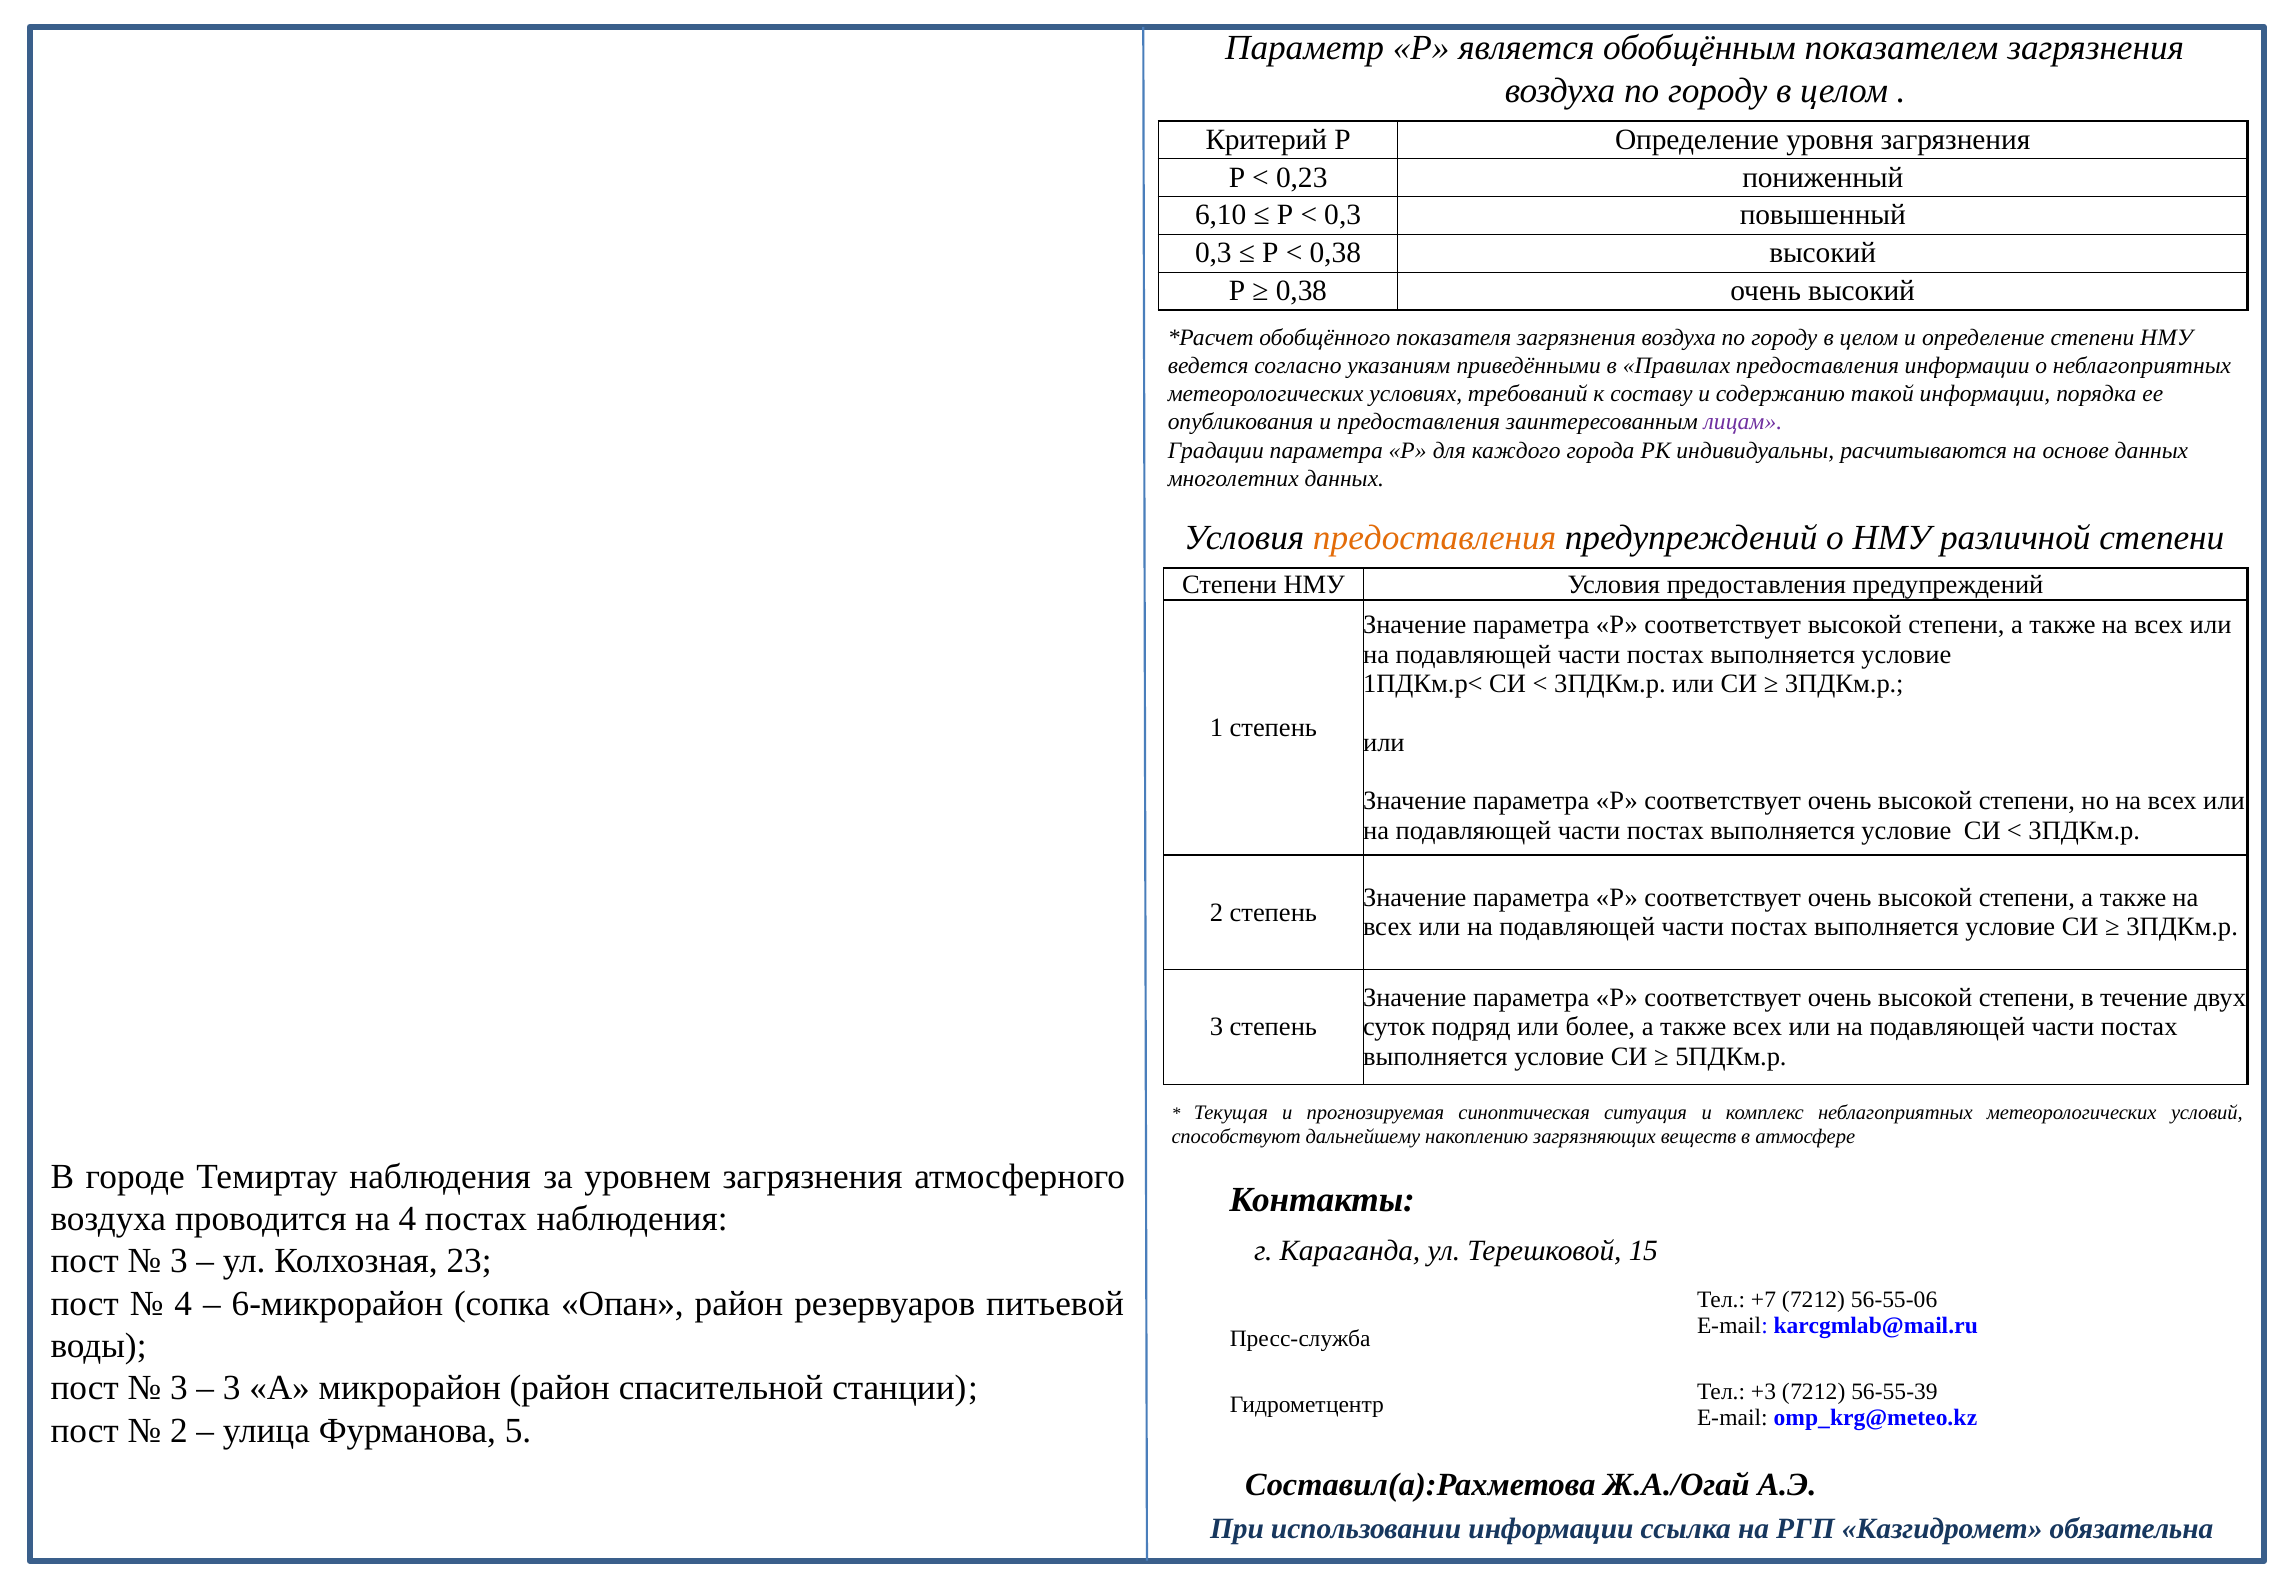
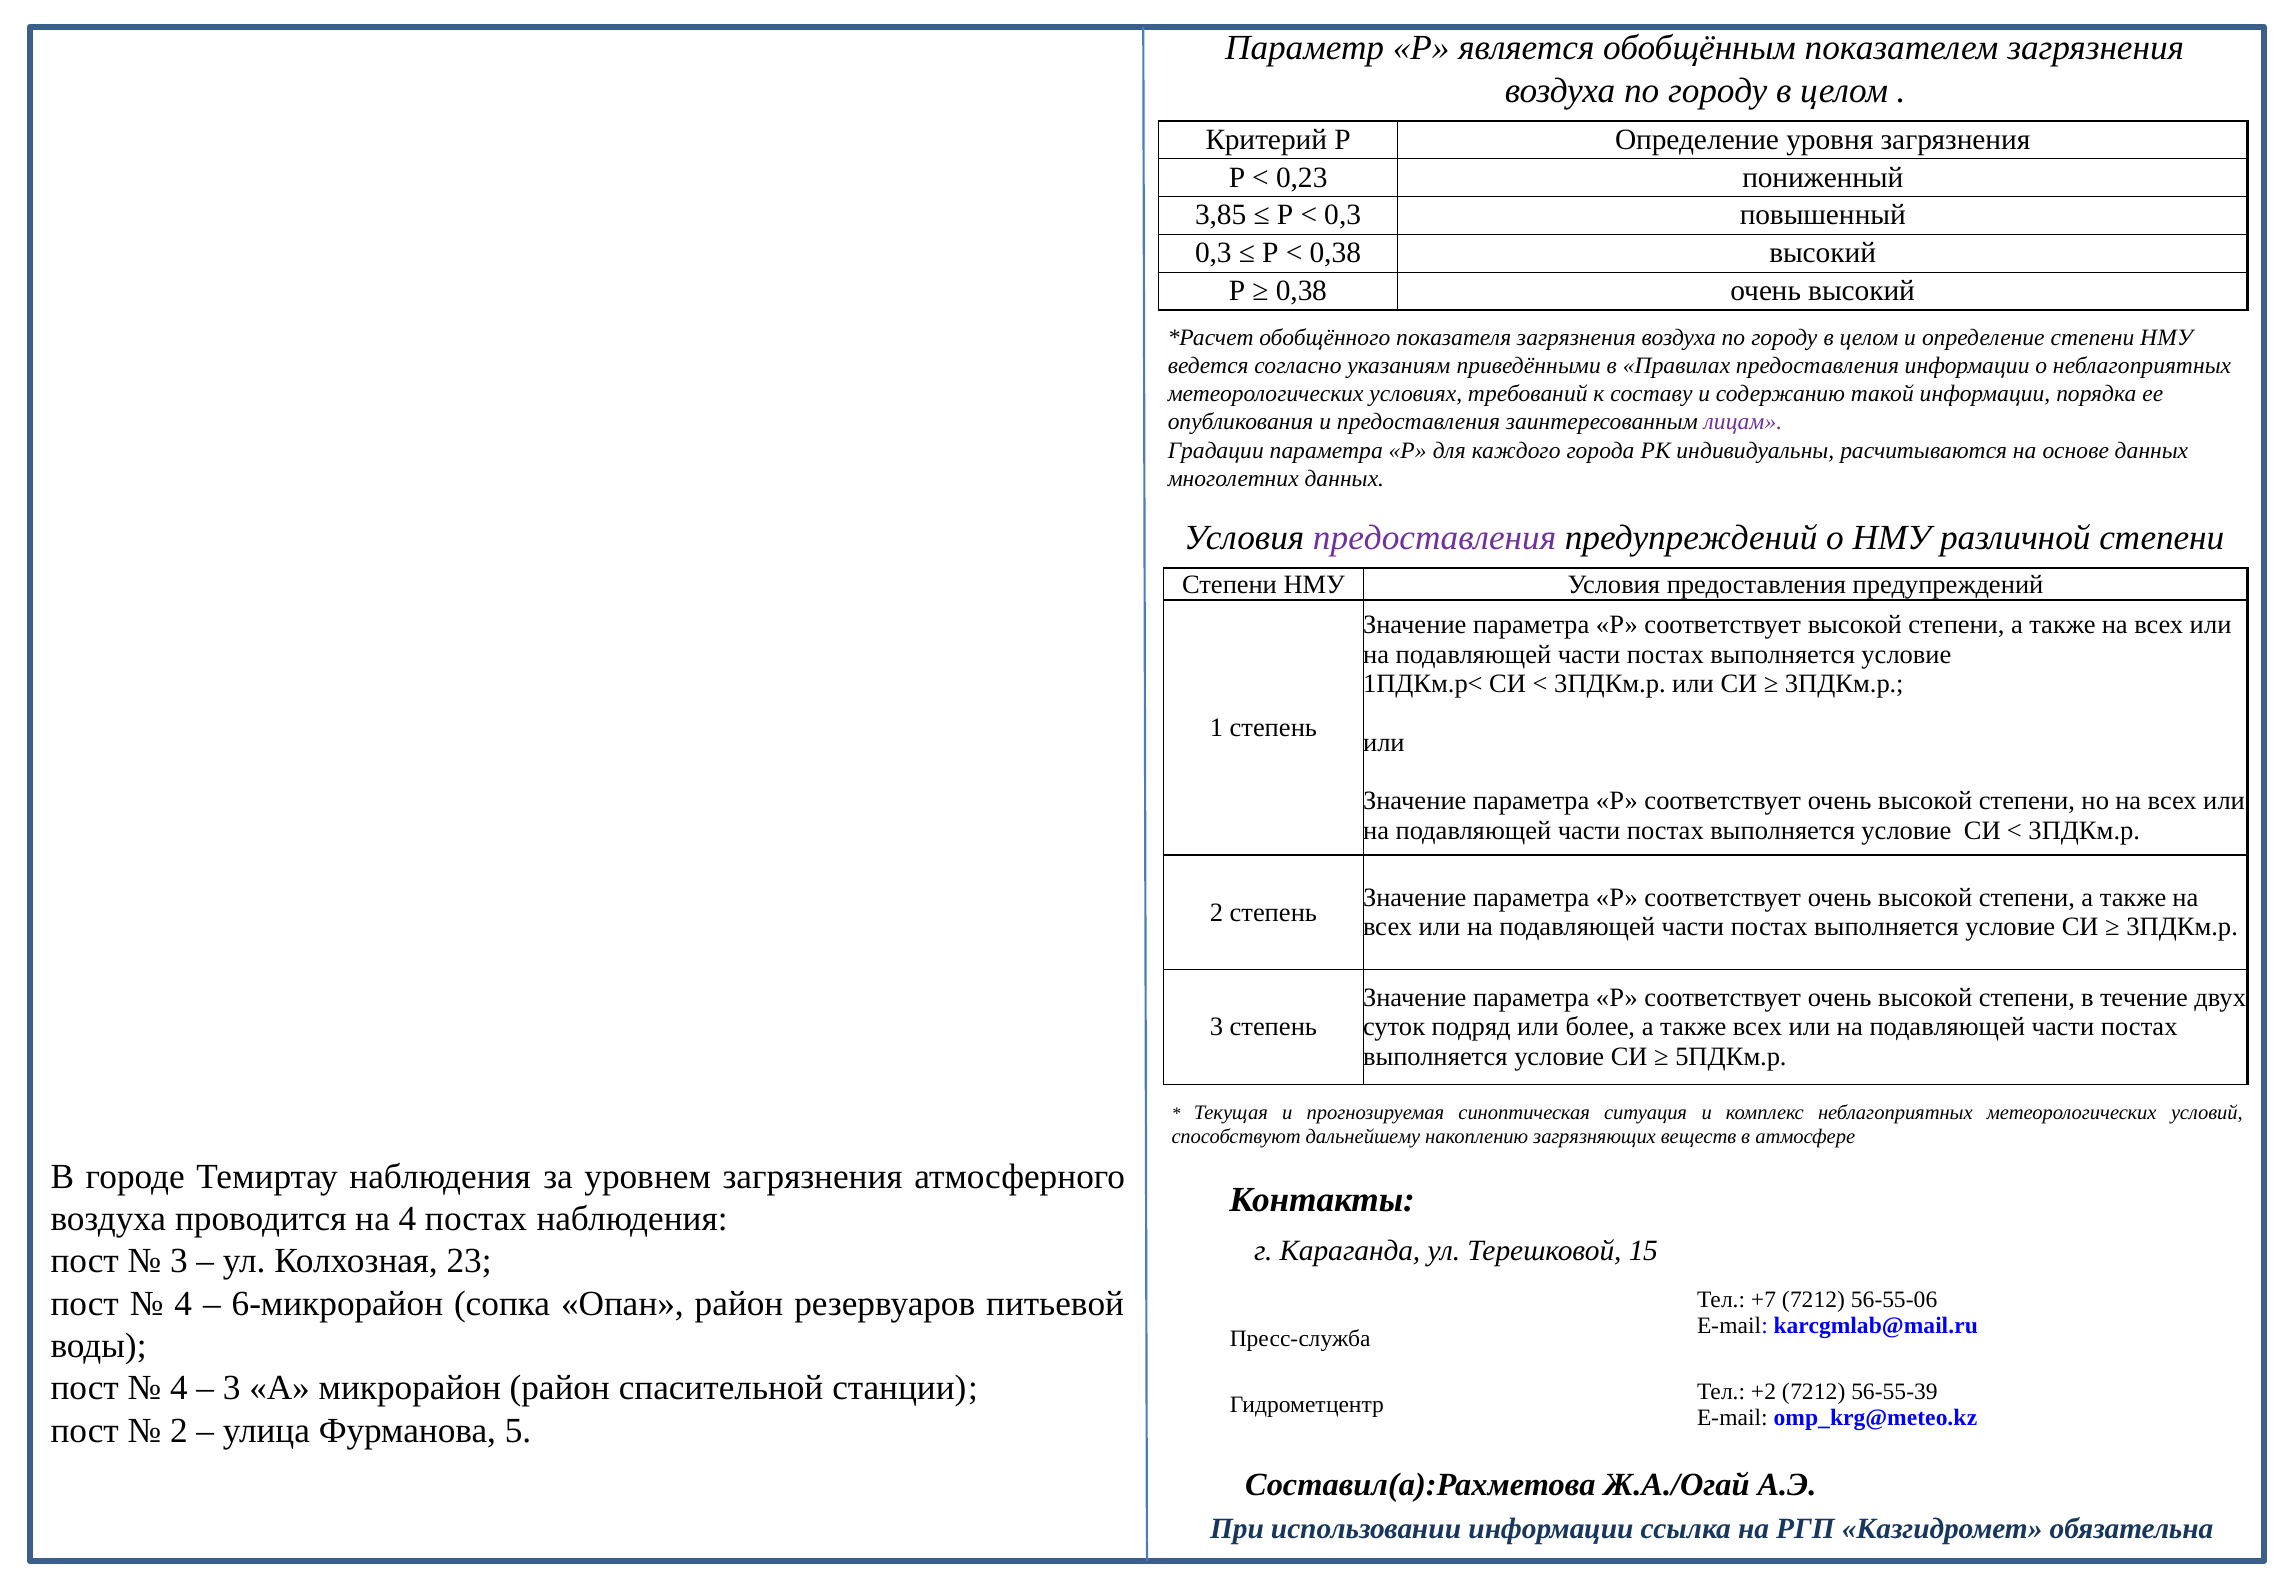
6,10: 6,10 -> 3,85
предоставления at (1435, 538) colour: orange -> purple
3 at (179, 1388): 3 -> 4
+3: +3 -> +2
